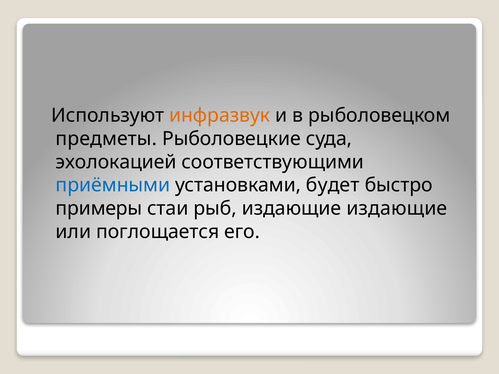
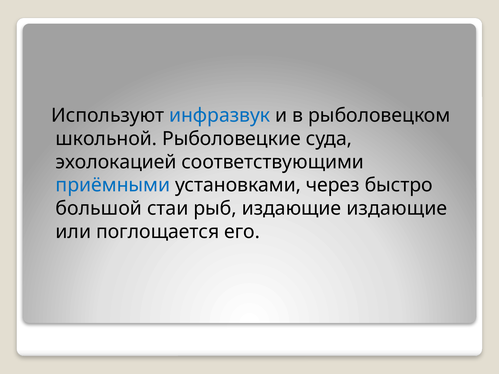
инфразвук colour: orange -> blue
предметы: предметы -> школьной
будет: будет -> через
примеры: примеры -> большой
